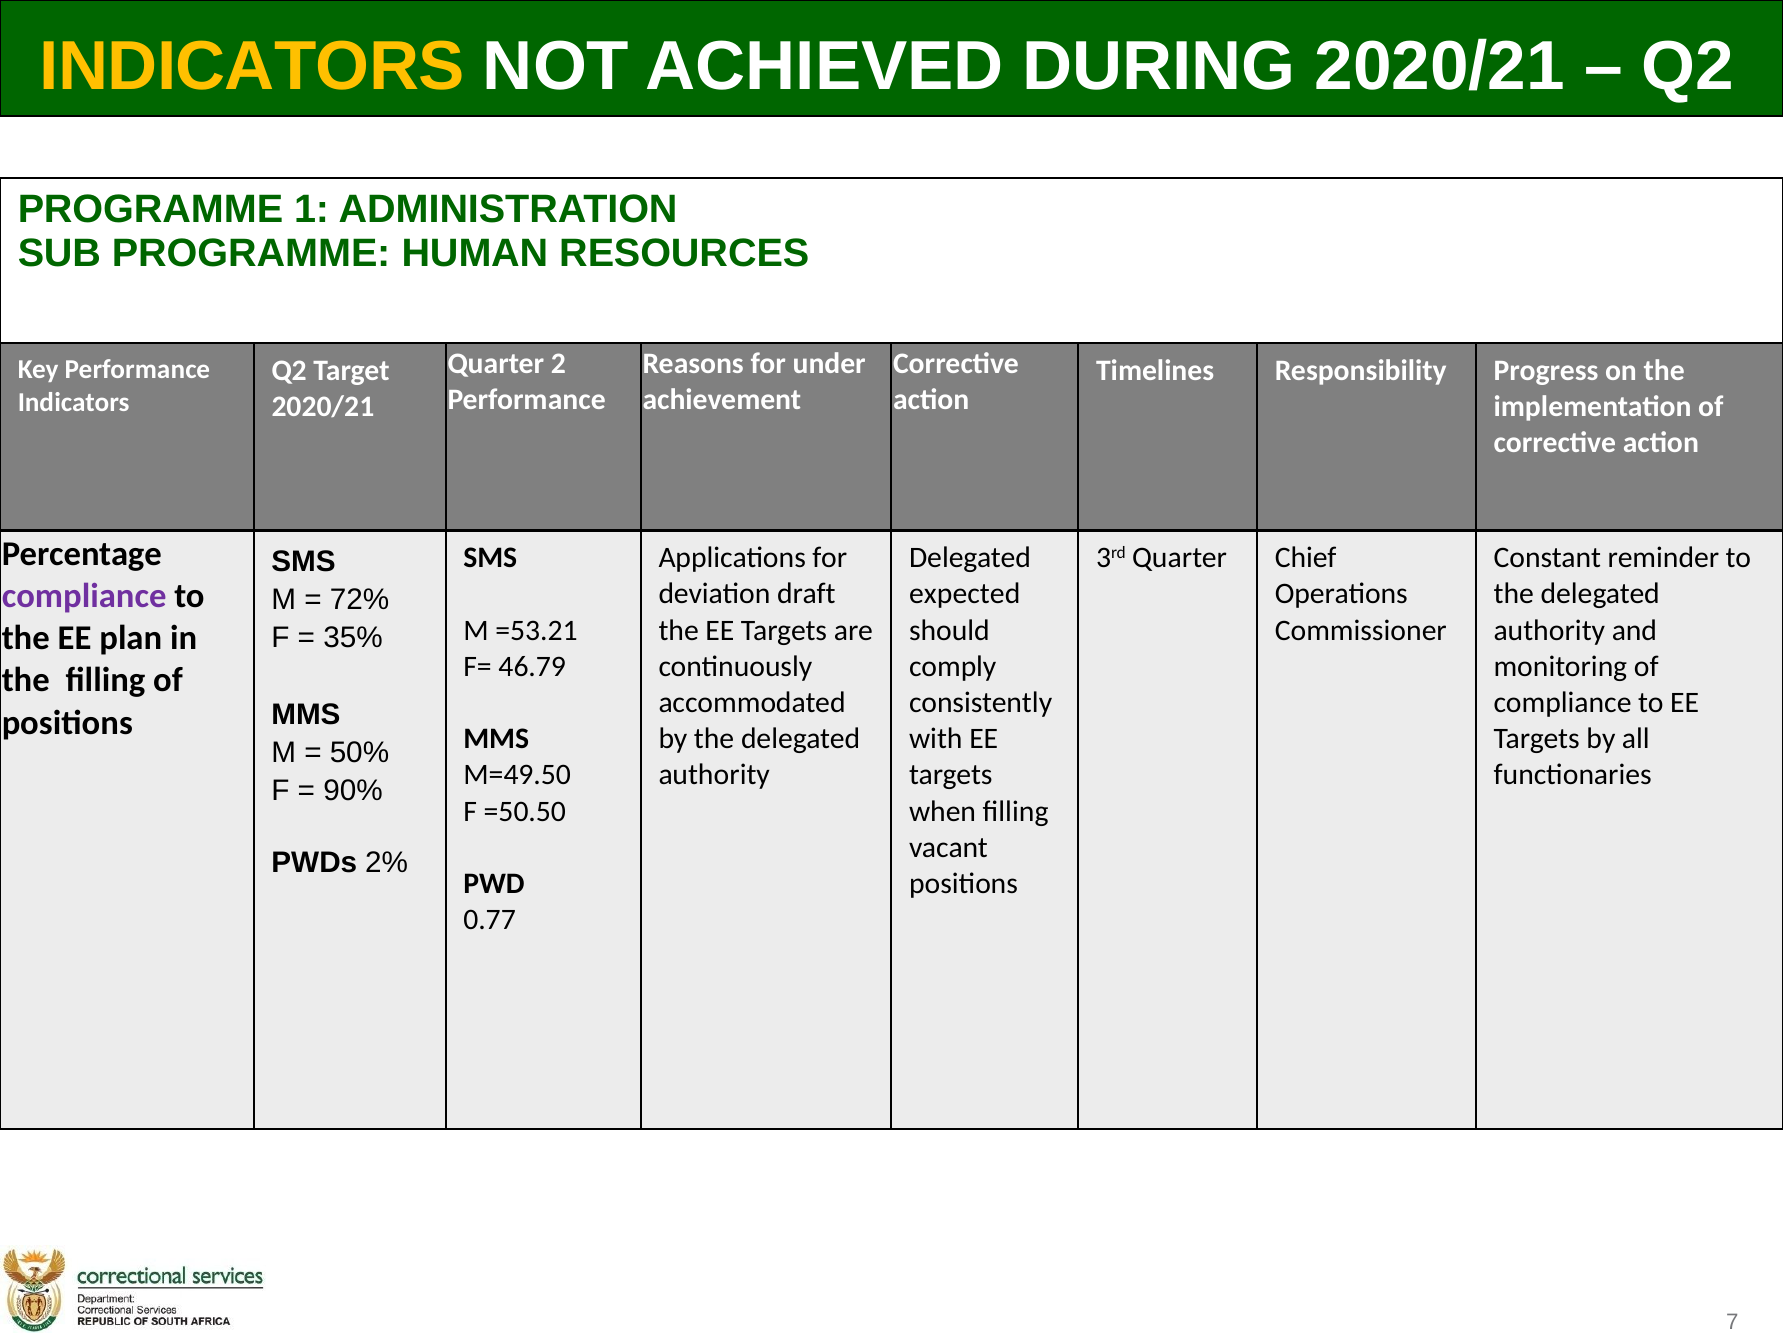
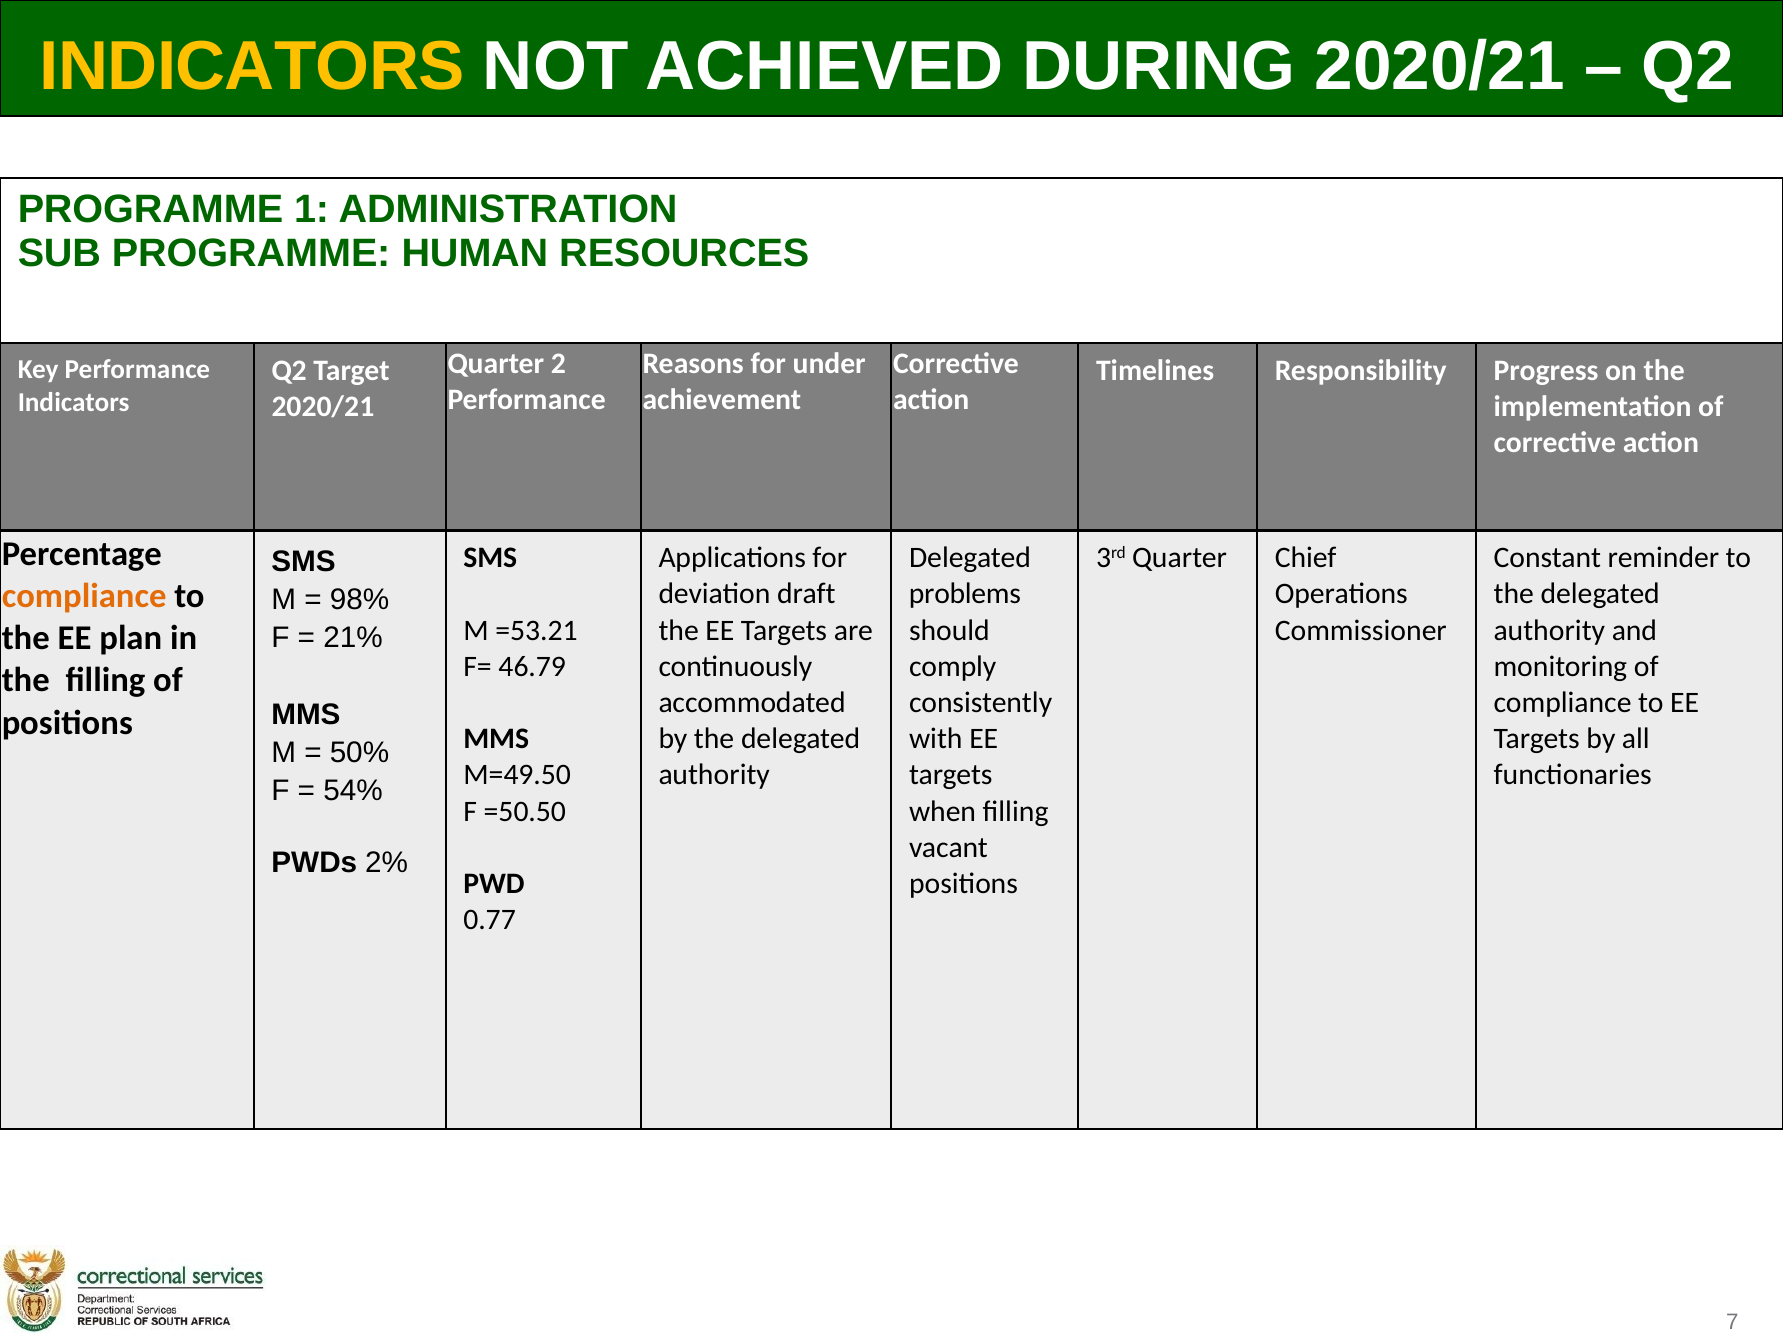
compliance at (84, 596) colour: purple -> orange
expected: expected -> problems
72%: 72% -> 98%
35%: 35% -> 21%
90%: 90% -> 54%
